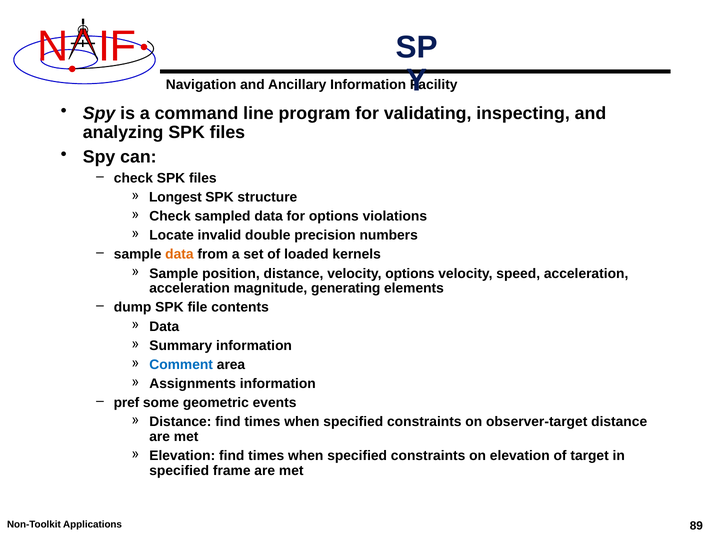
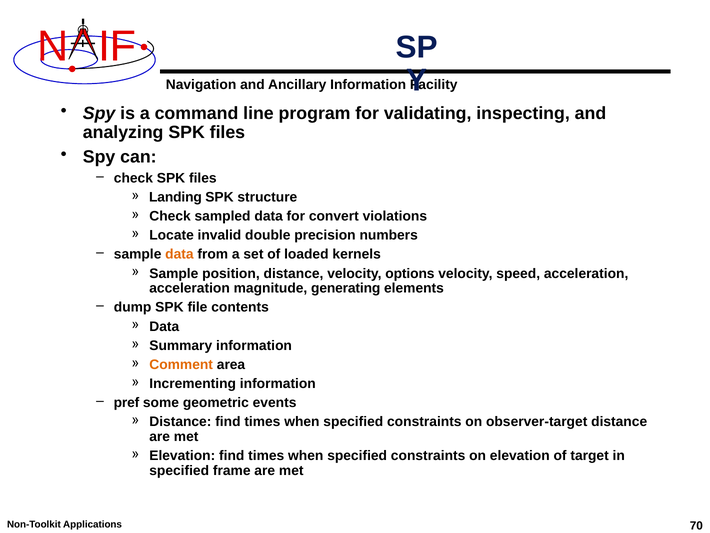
Longest: Longest -> Landing
for options: options -> convert
Comment colour: blue -> orange
Assignments: Assignments -> Incrementing
89: 89 -> 70
